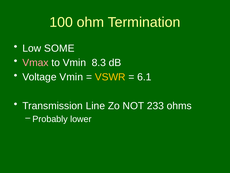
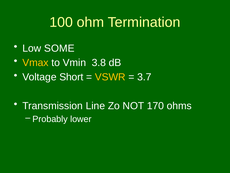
Vmax colour: pink -> yellow
8.3: 8.3 -> 3.8
Voltage Vmin: Vmin -> Short
6.1: 6.1 -> 3.7
233: 233 -> 170
